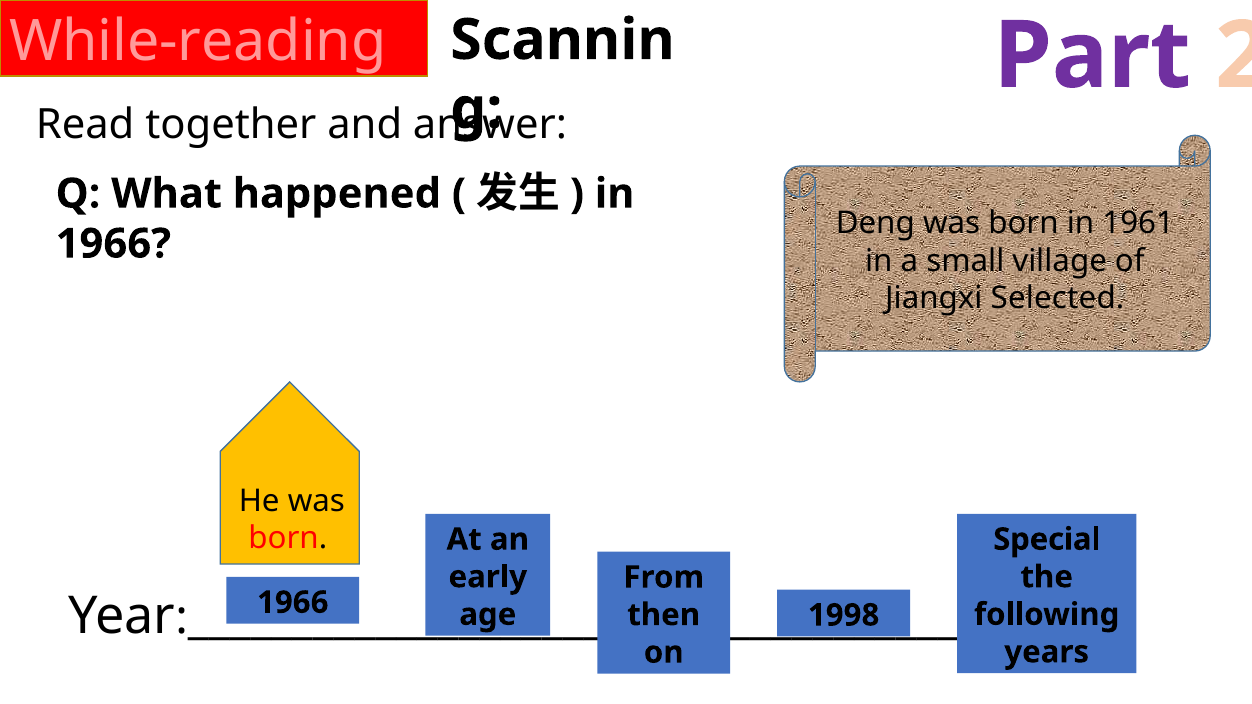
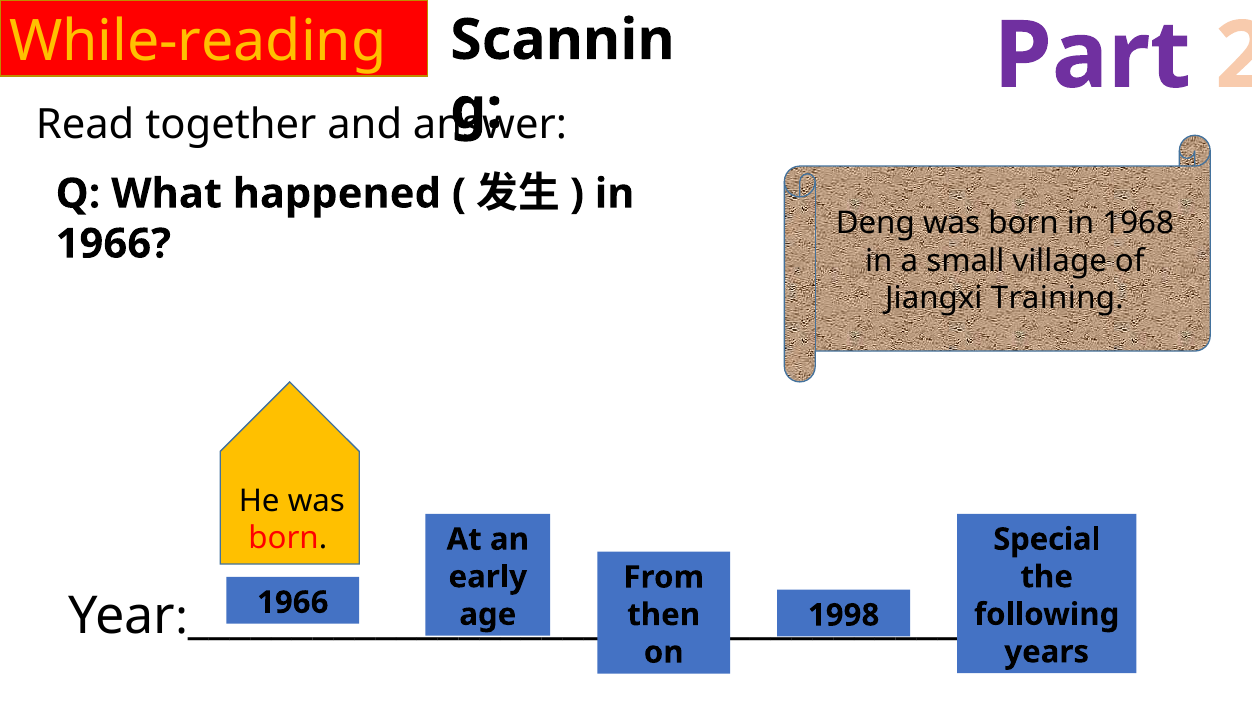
While-reading colour: pink -> yellow
1961: 1961 -> 1968
Selected: Selected -> Training
